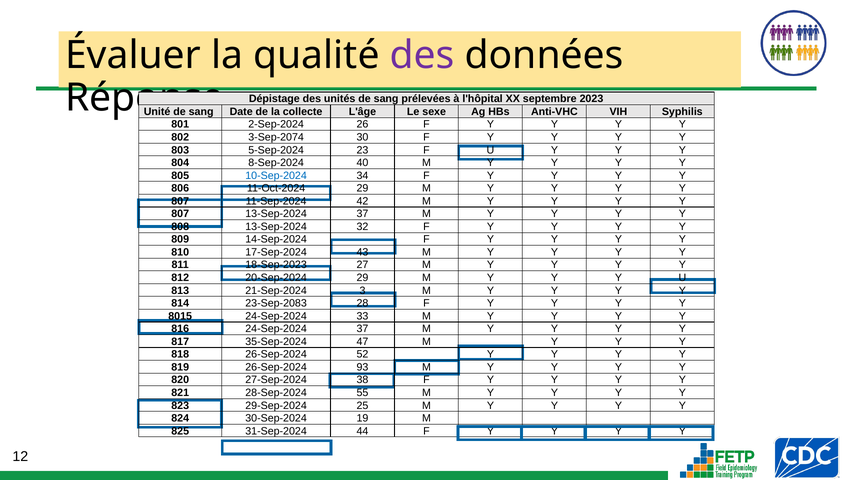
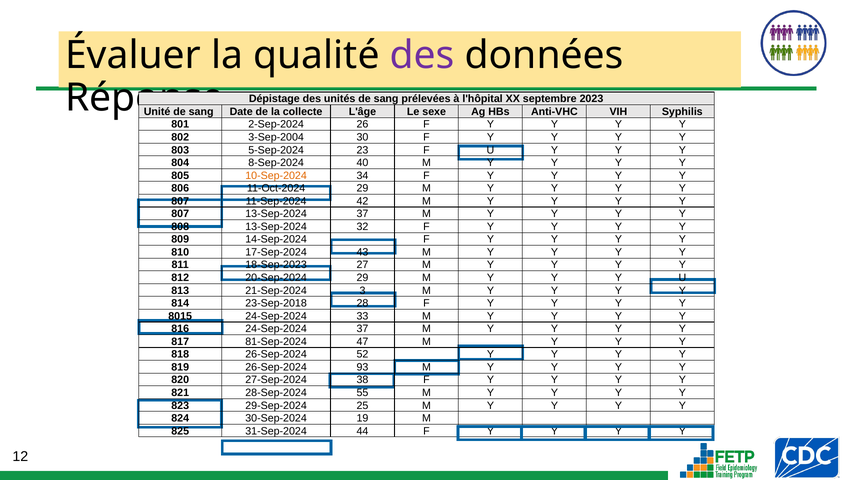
3-Sep-2074: 3-Sep-2074 -> 3-Sep-2004
10-Sep-2024 colour: blue -> orange
23-Sep-2083: 23-Sep-2083 -> 23-Sep-2018
35-Sep-2024: 35-Sep-2024 -> 81-Sep-2024
